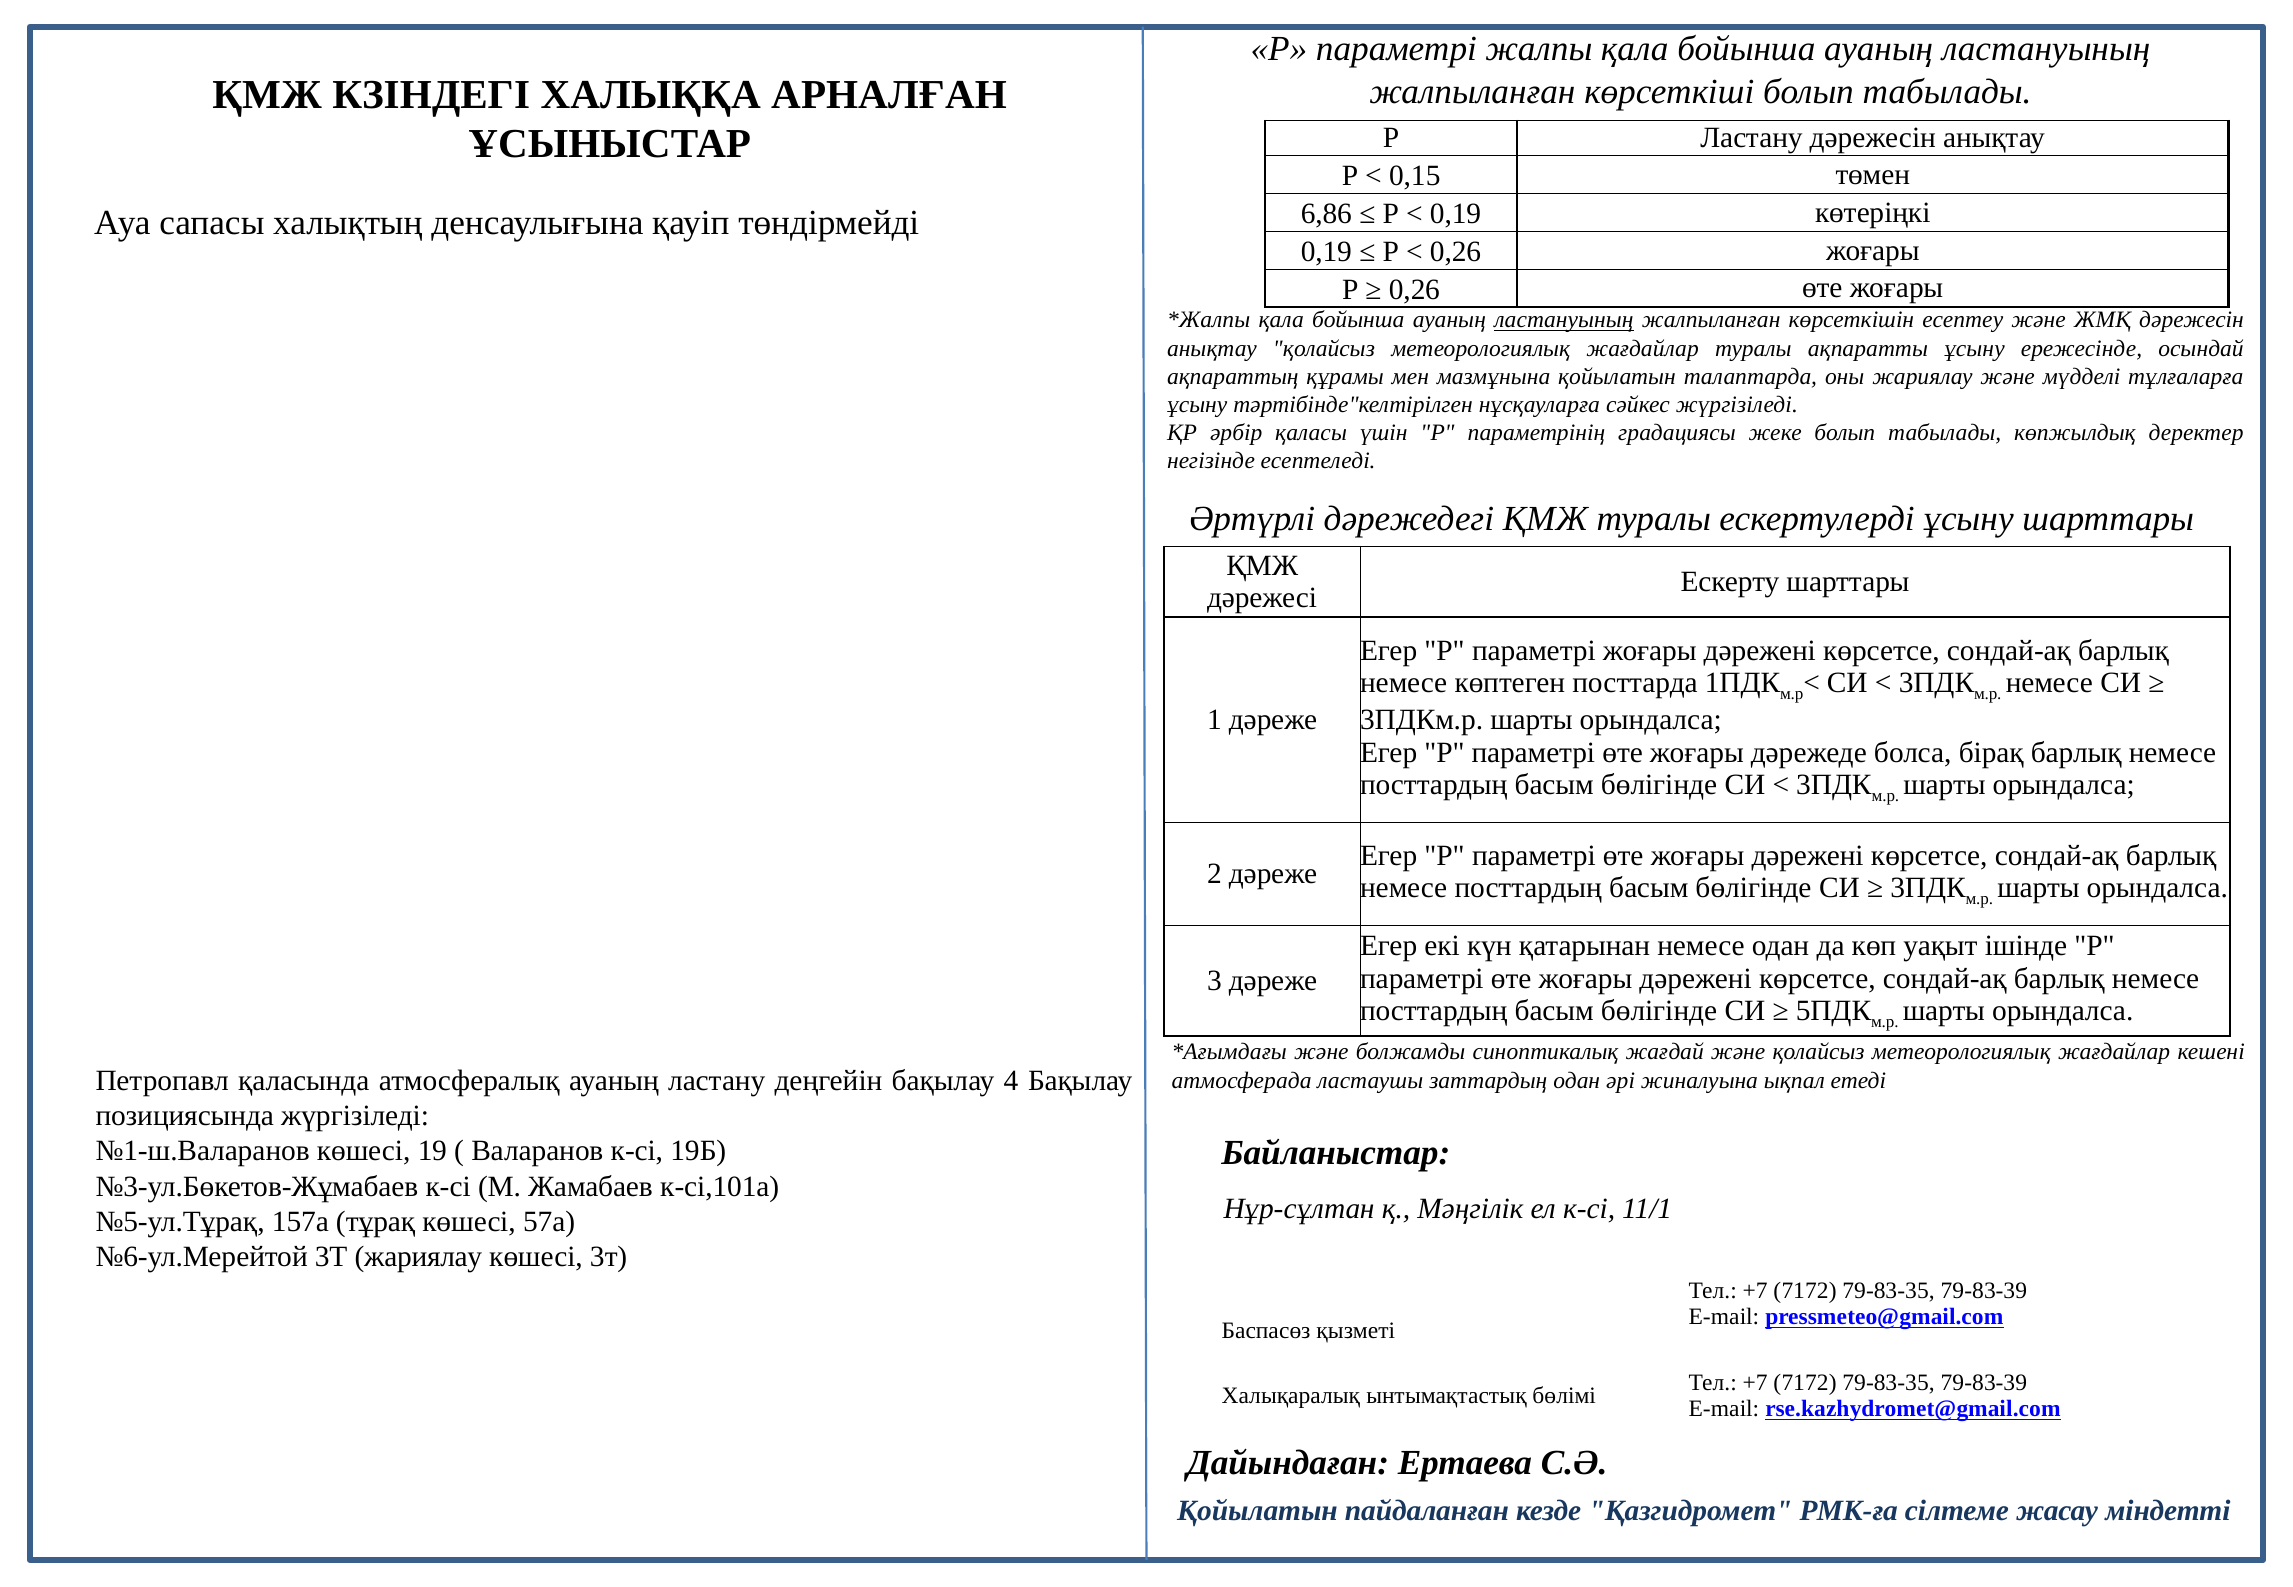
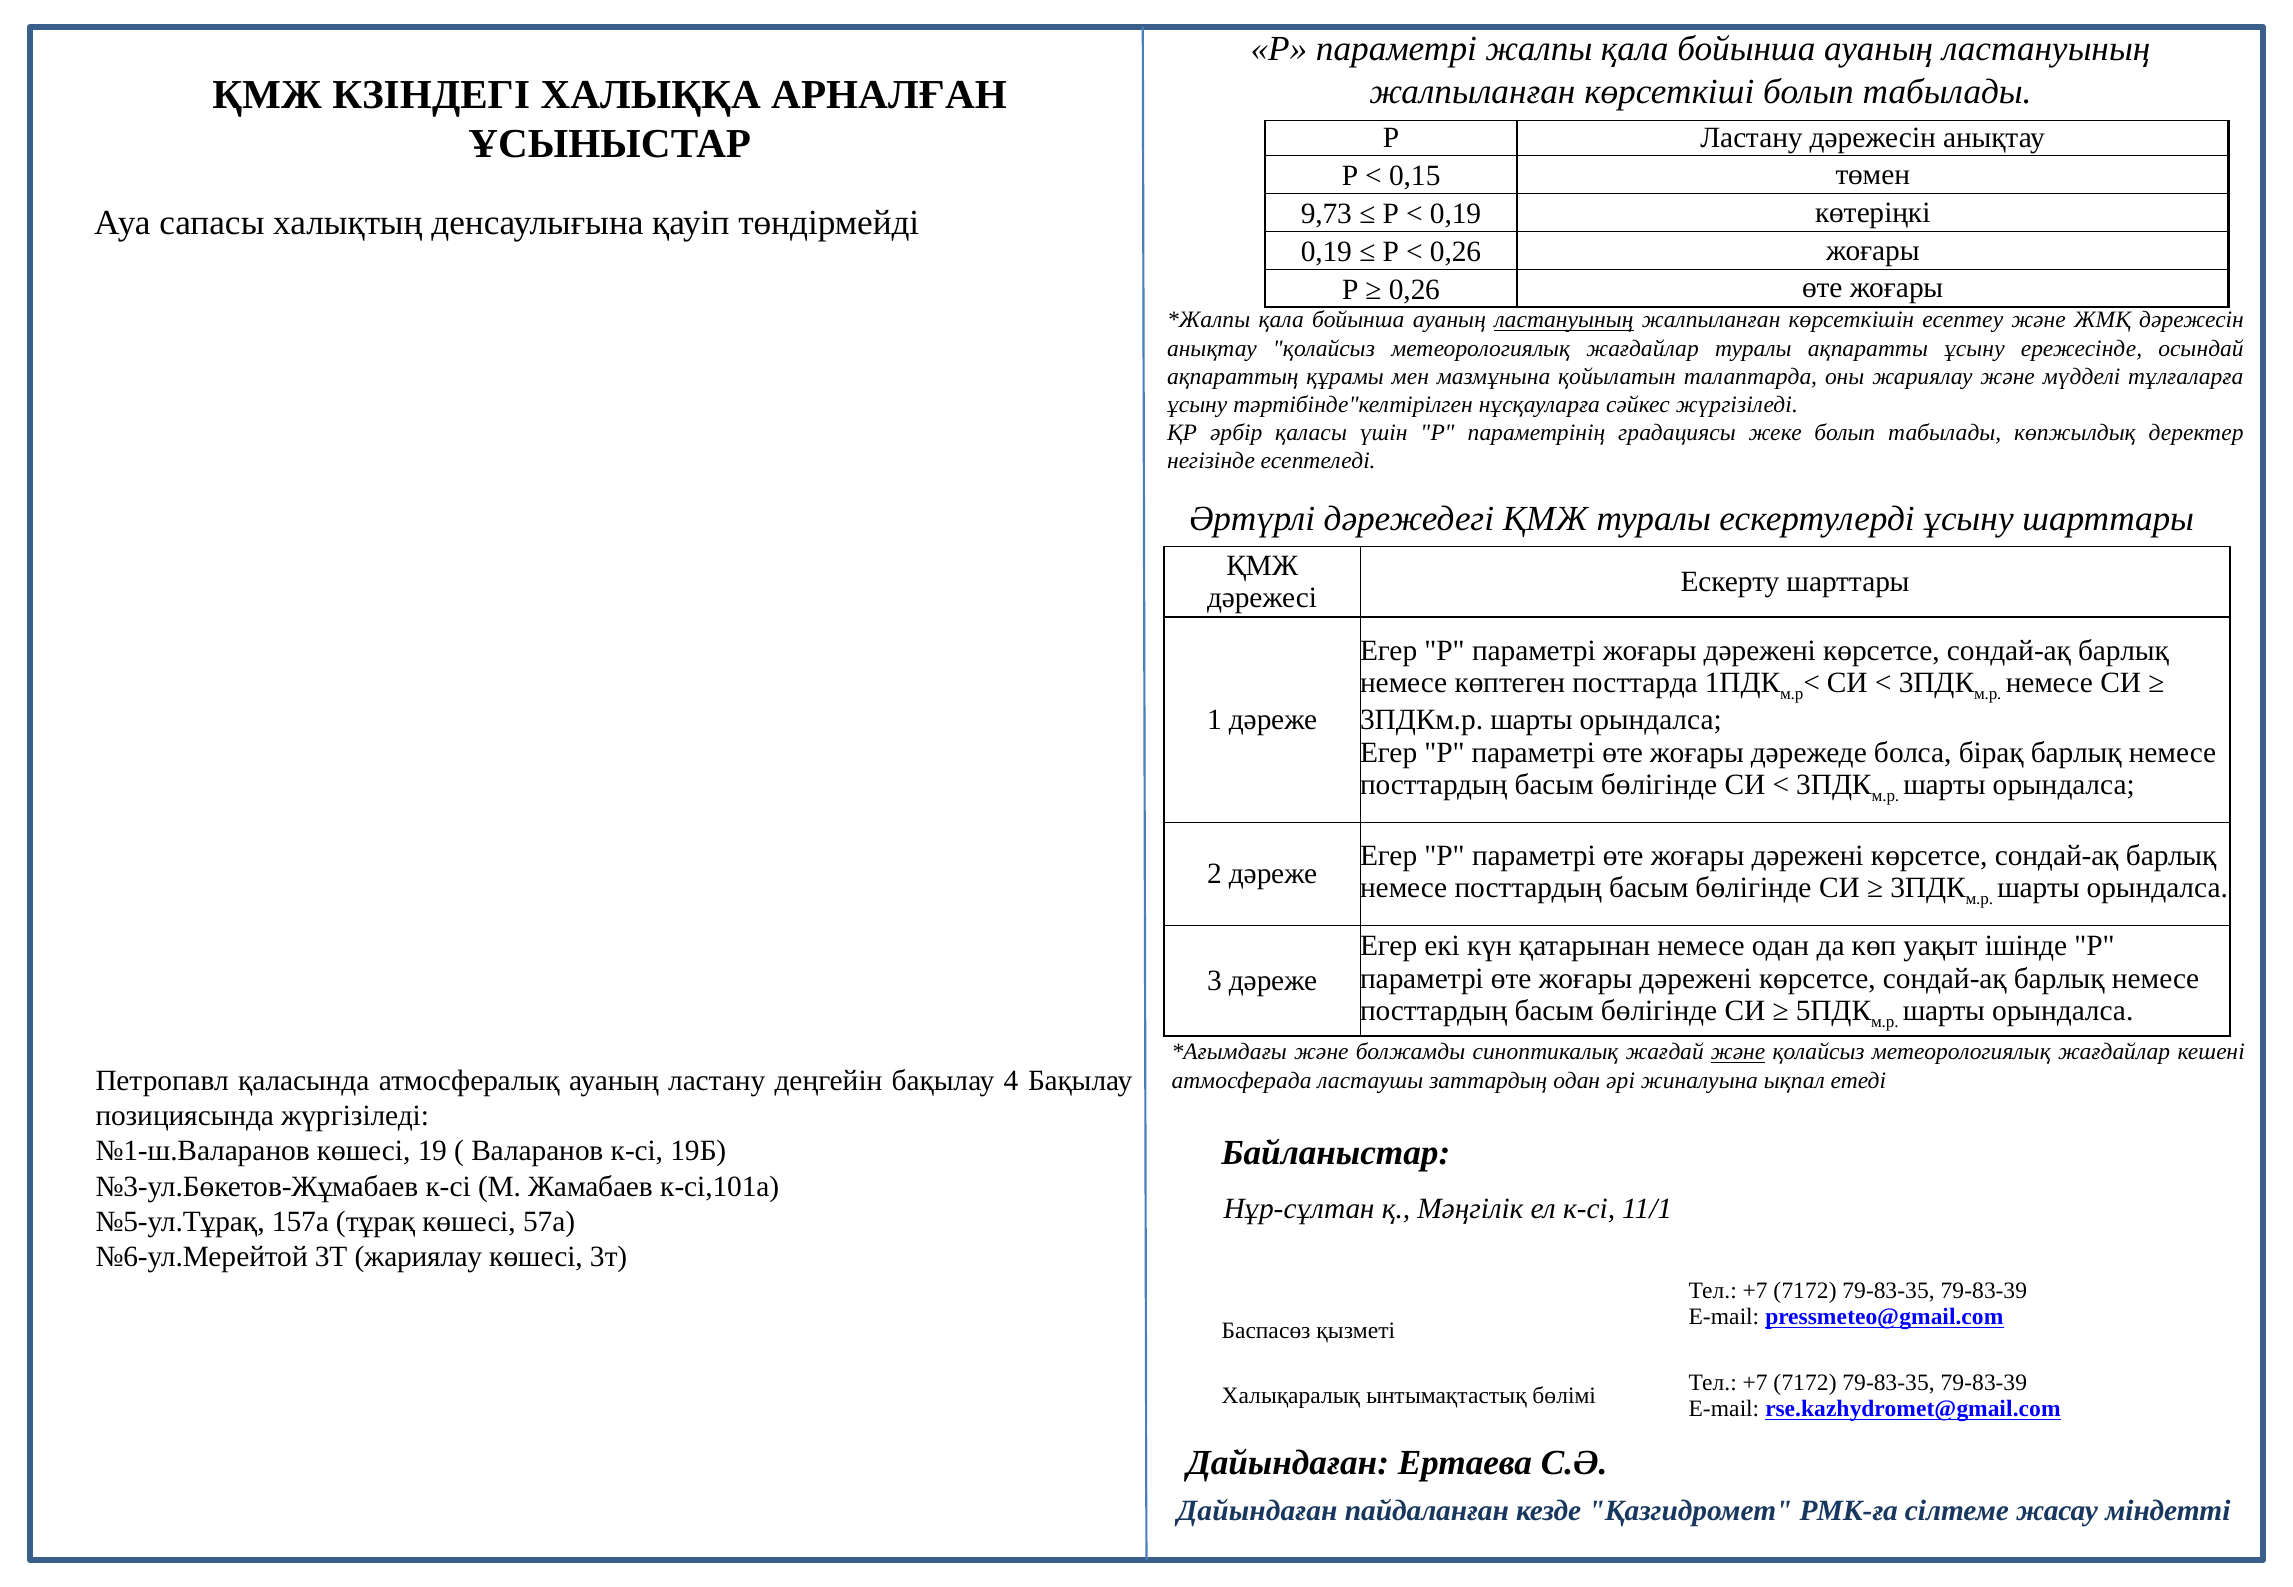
6,86: 6,86 -> 9,73
және at (1738, 1053) underline: none -> present
Қойылатын at (1257, 1512): Қойылатын -> Дайындаған
